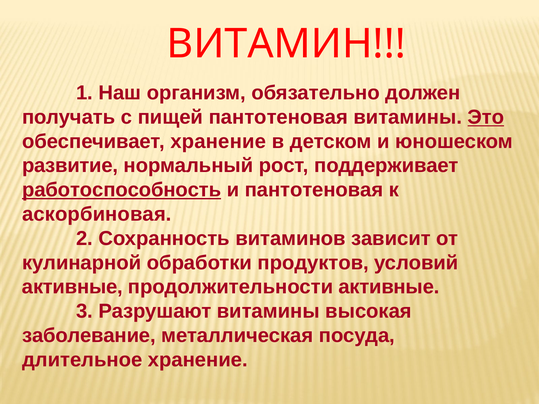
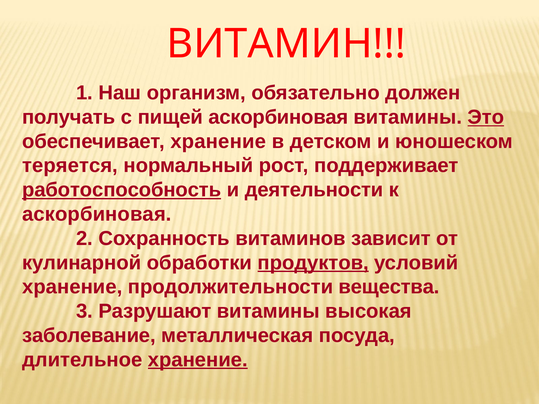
пищей пантотеновая: пантотеновая -> аскорбиновая
развитие: развитие -> теряется
и пантотеновая: пантотеновая -> деятельности
продуктов underline: none -> present
активные at (72, 287): активные -> хранение
продолжительности активные: активные -> вещества
хранение at (198, 360) underline: none -> present
